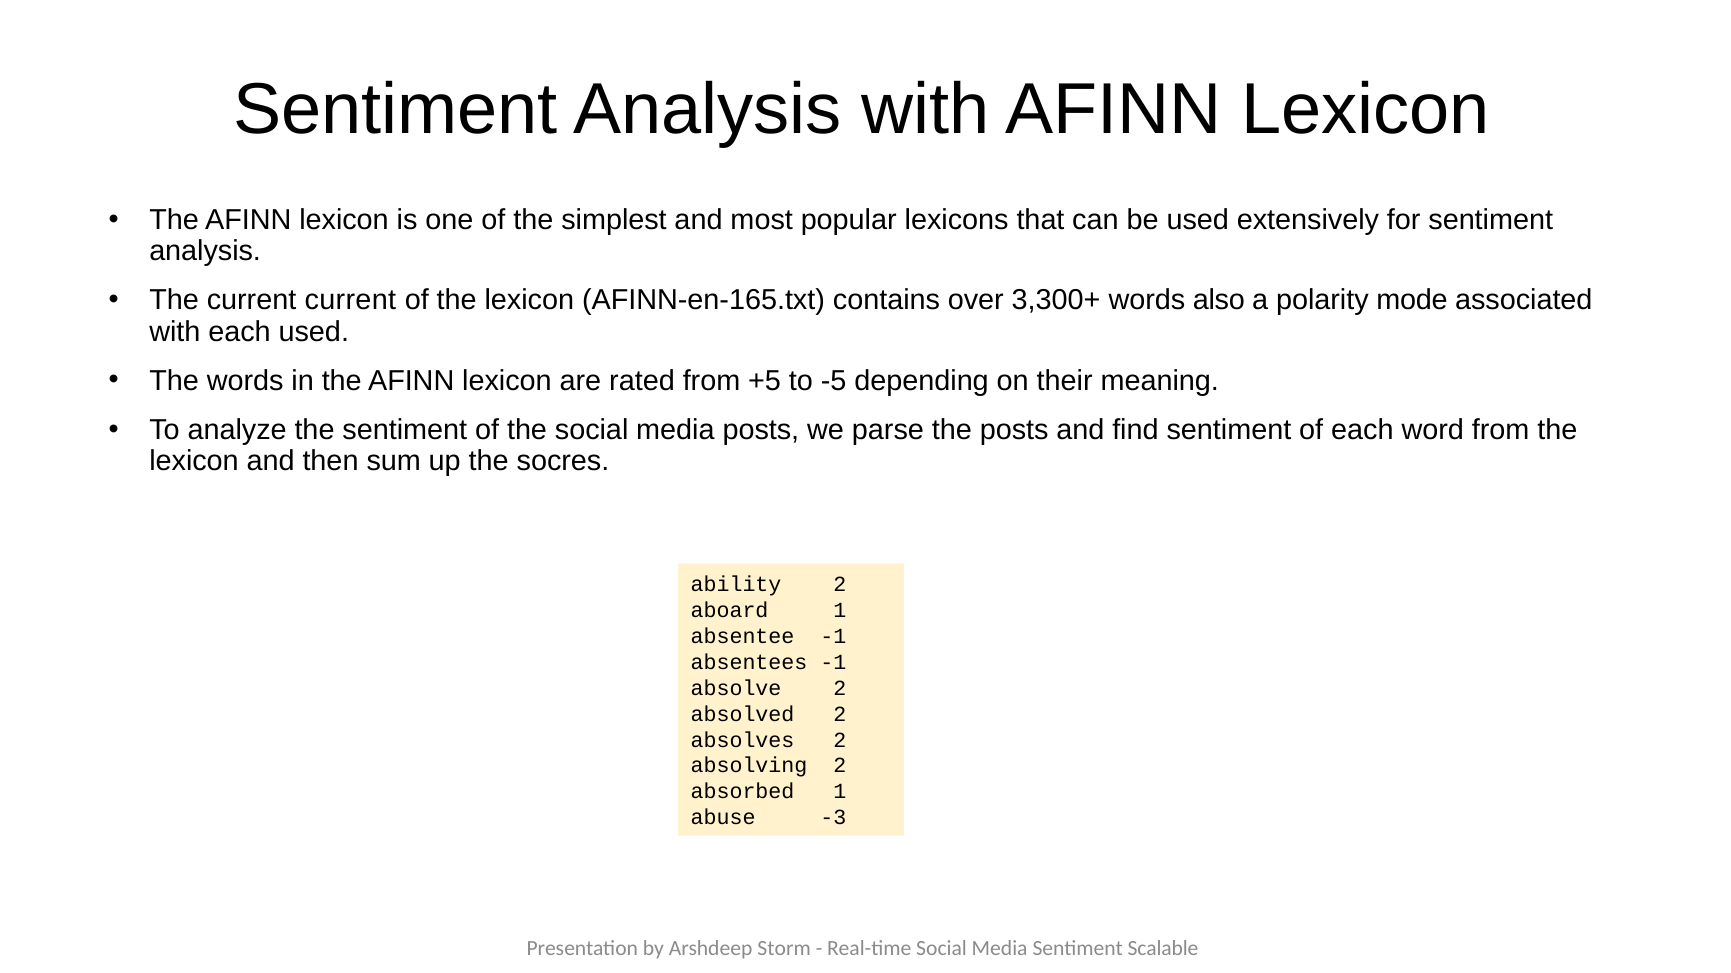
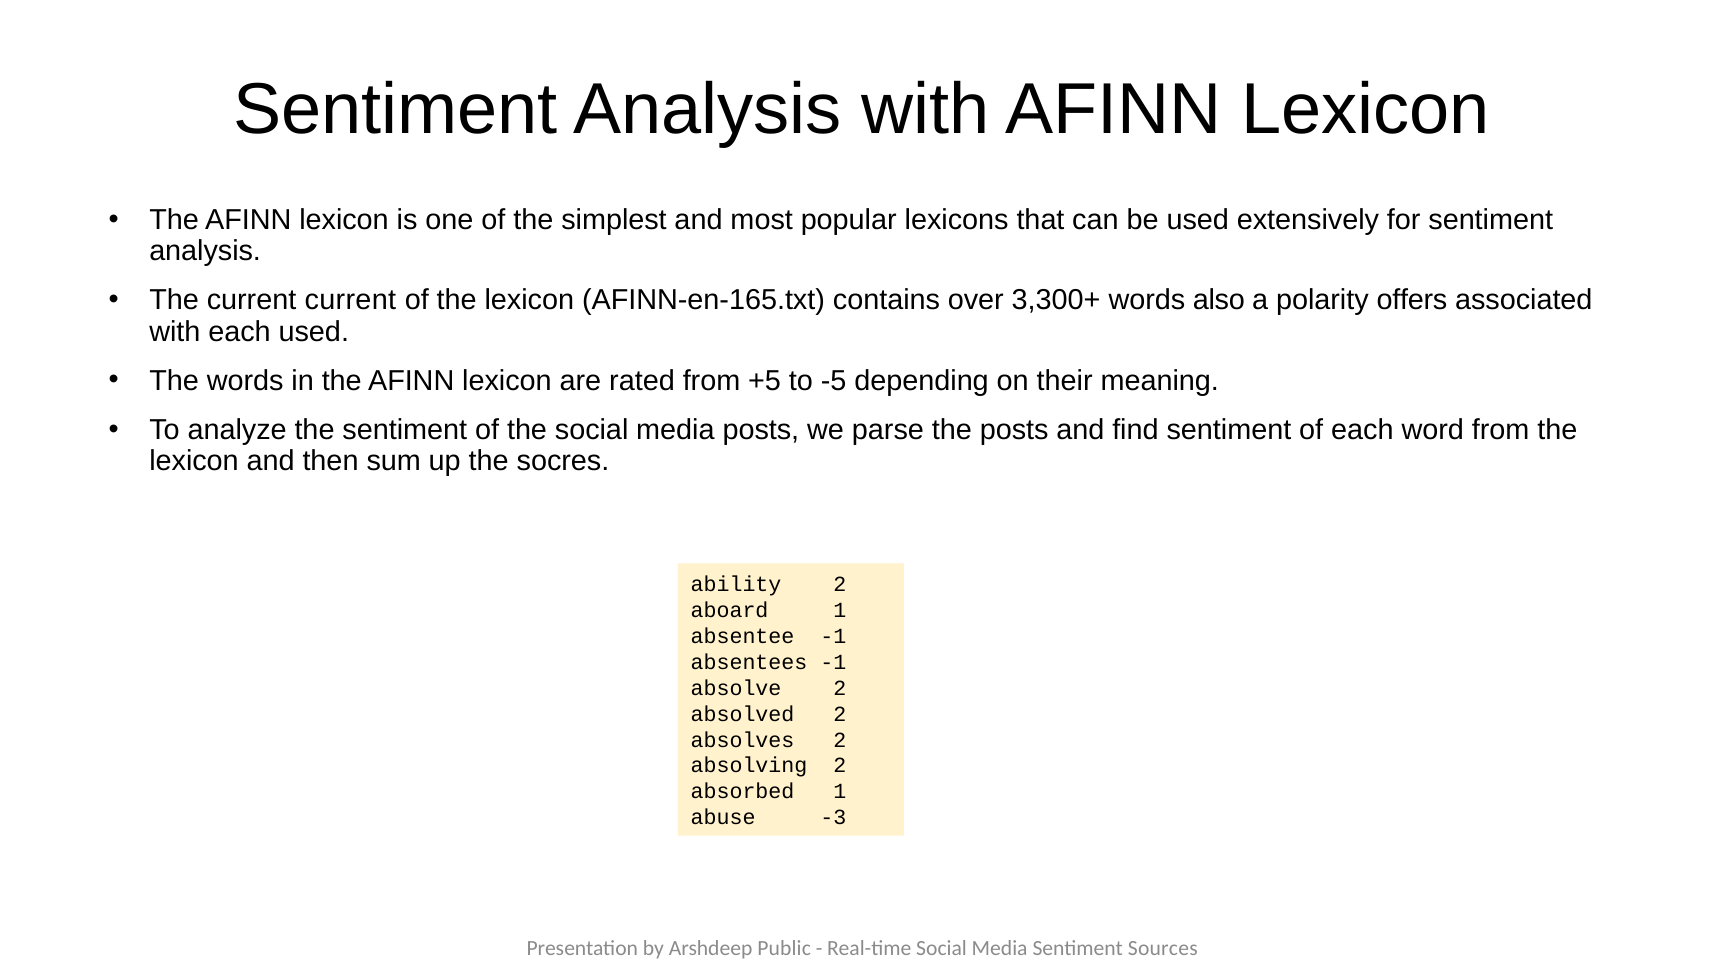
mode: mode -> offers
Storm: Storm -> Public
Scalable: Scalable -> Sources
